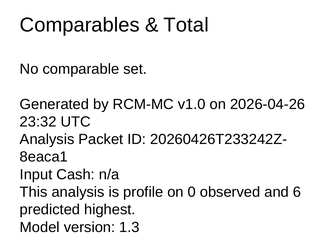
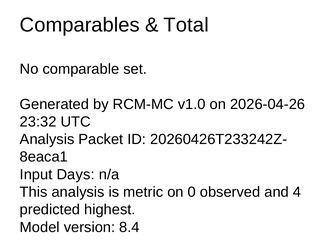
Cash: Cash -> Days
profile: profile -> metric
6: 6 -> 4
1.3: 1.3 -> 8.4
